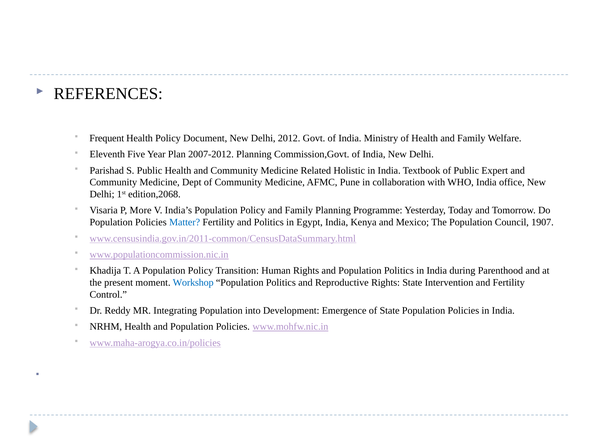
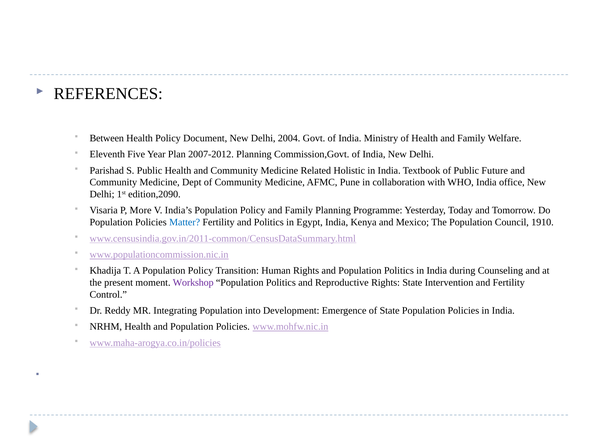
Frequent: Frequent -> Between
2012: 2012 -> 2004
Expert: Expert -> Future
edition,2068: edition,2068 -> edition,2090
1907: 1907 -> 1910
Parenthood: Parenthood -> Counseling
Workshop colour: blue -> purple
